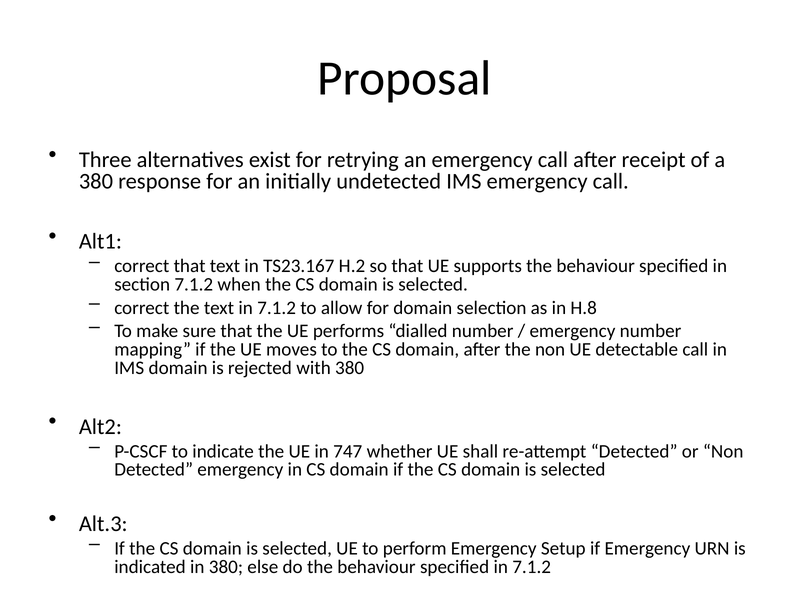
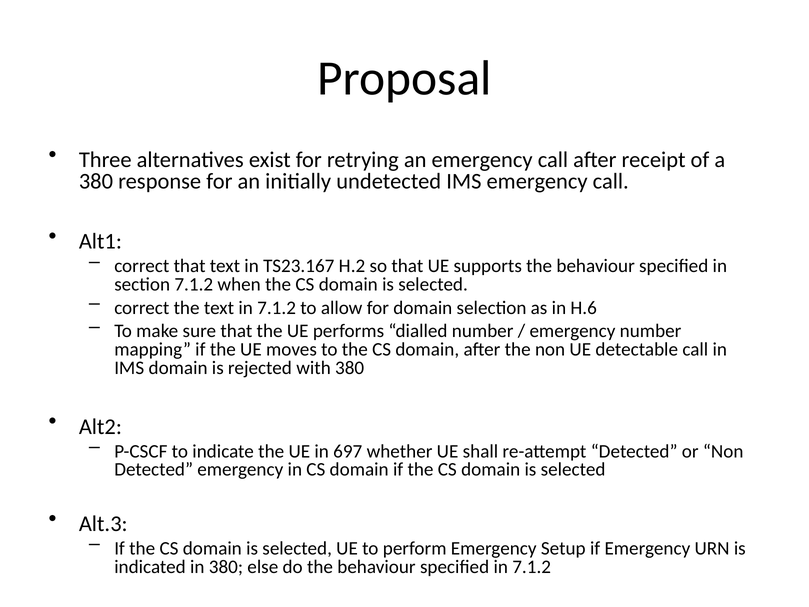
H.8: H.8 -> H.6
747: 747 -> 697
